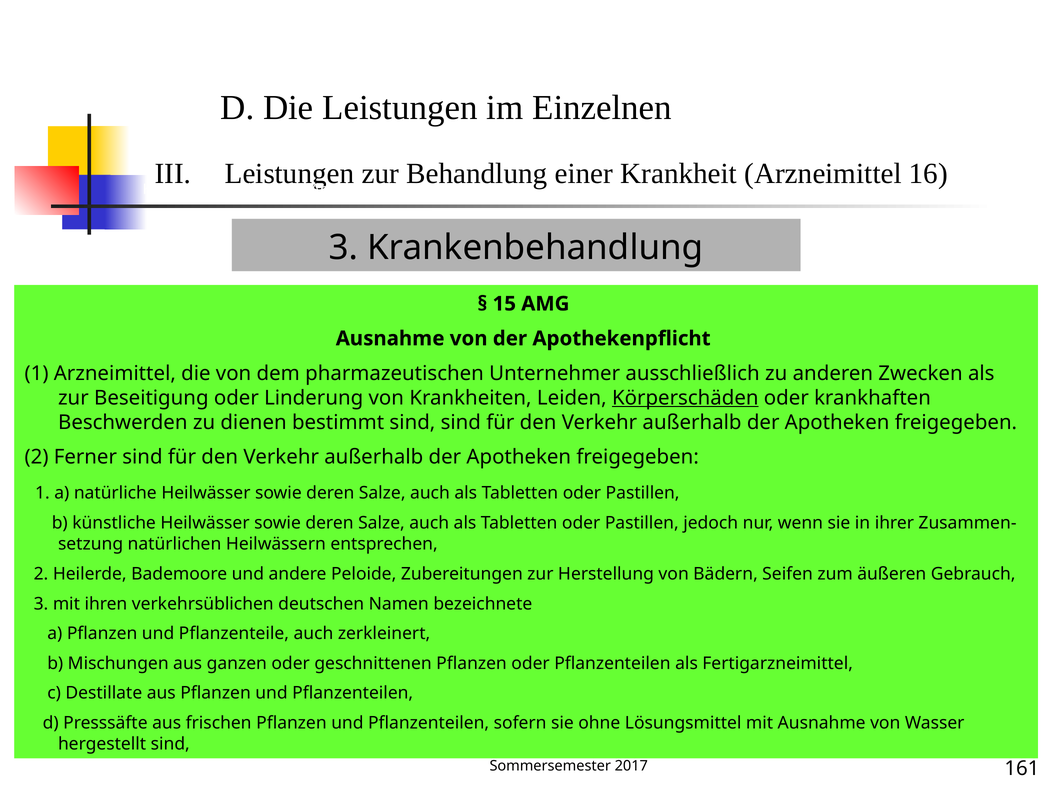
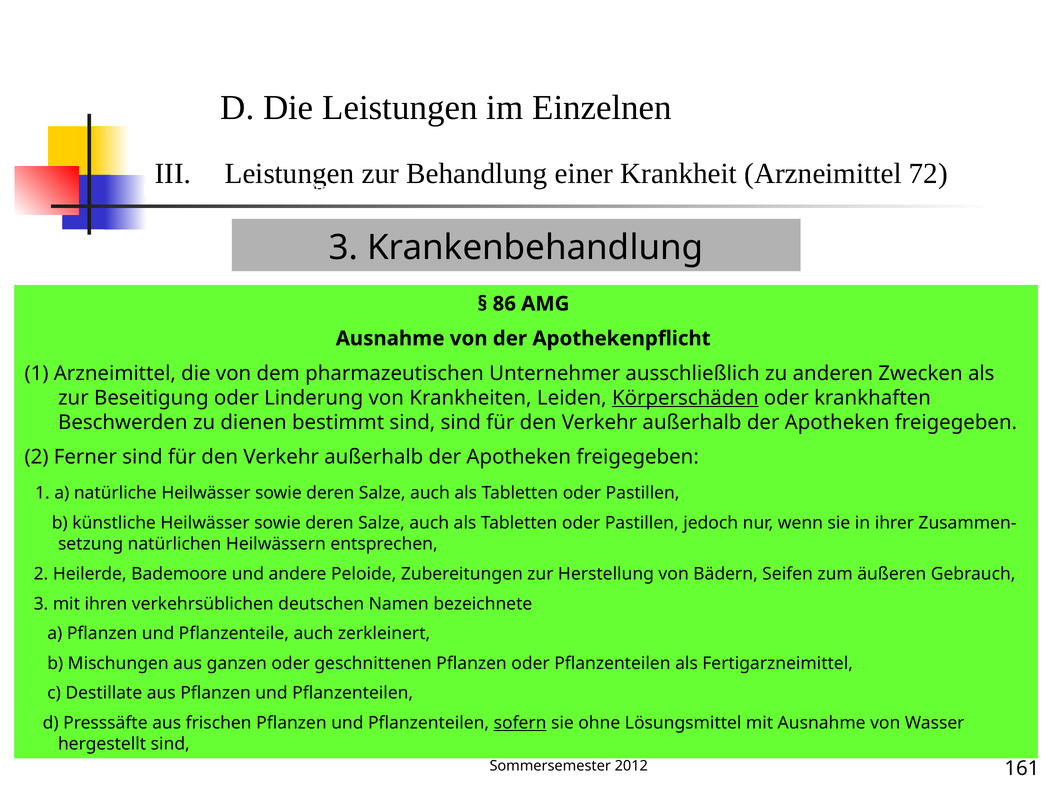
16: 16 -> 72
15: 15 -> 86
sofern underline: none -> present
2017: 2017 -> 2012
